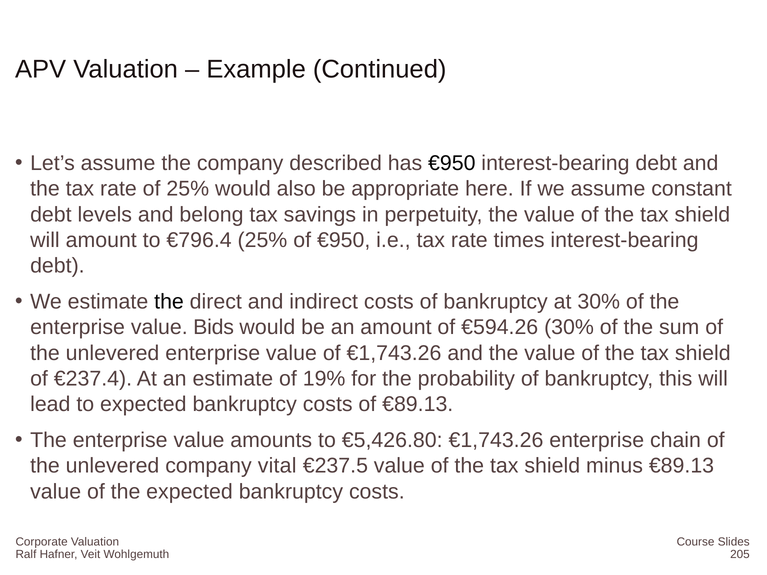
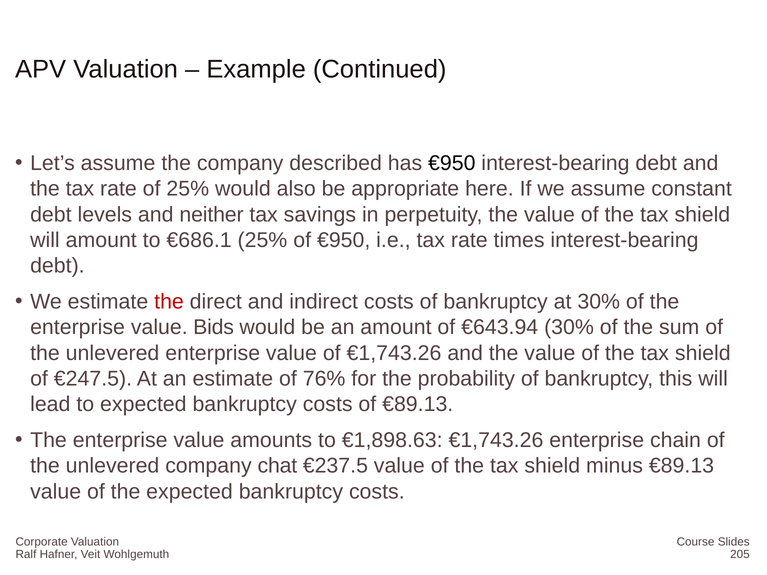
belong: belong -> neither
€796.4: €796.4 -> €686.1
the at (169, 302) colour: black -> red
€594.26: €594.26 -> €643.94
€237.4: €237.4 -> €247.5
19%: 19% -> 76%
€5,426.80: €5,426.80 -> €1,898.63
vital: vital -> chat
